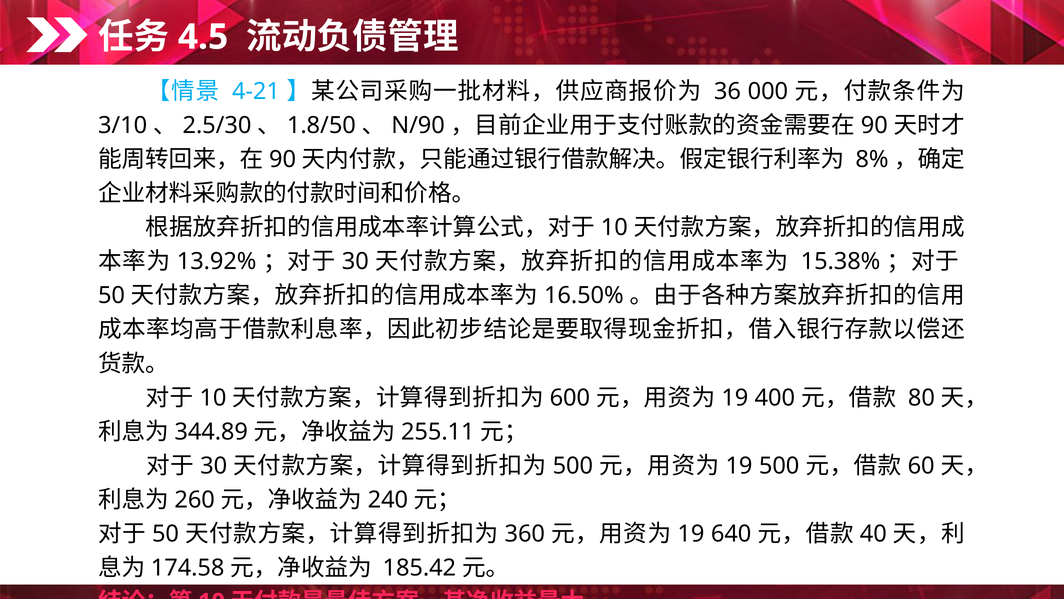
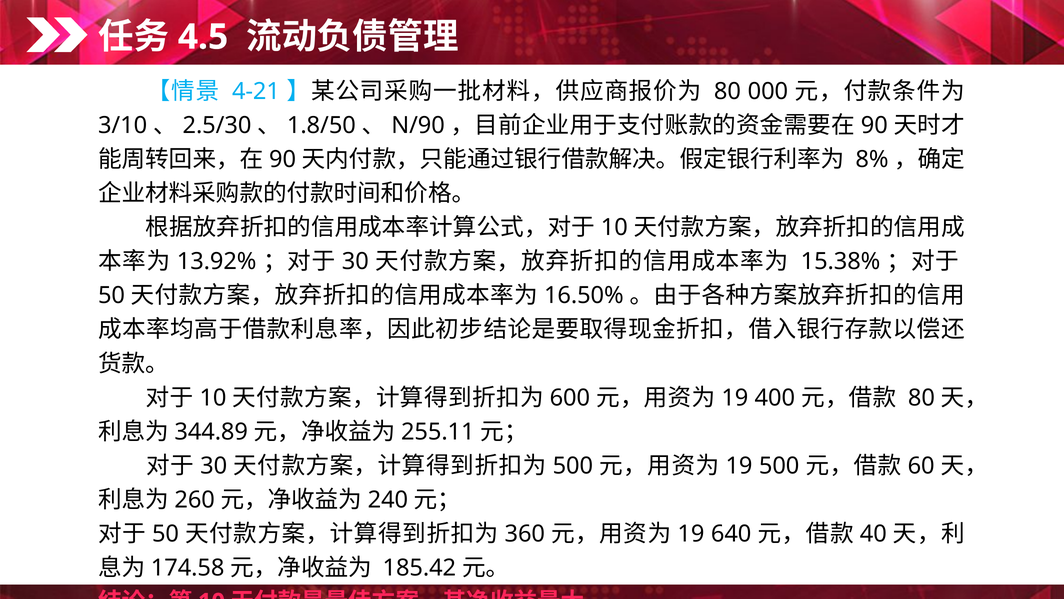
36 at (727, 91): 36 -> 80
